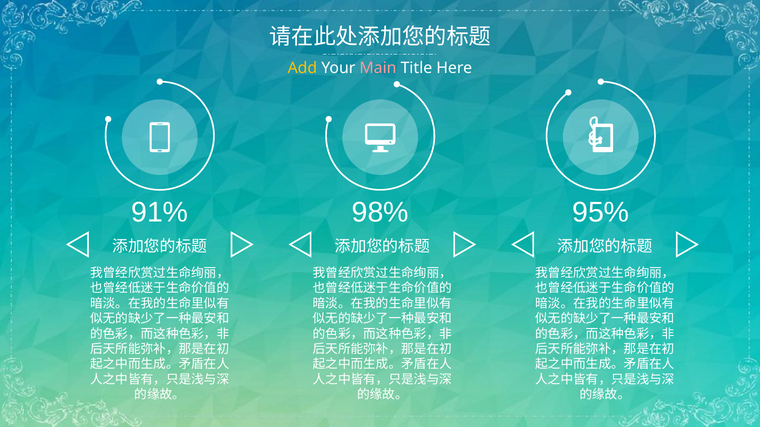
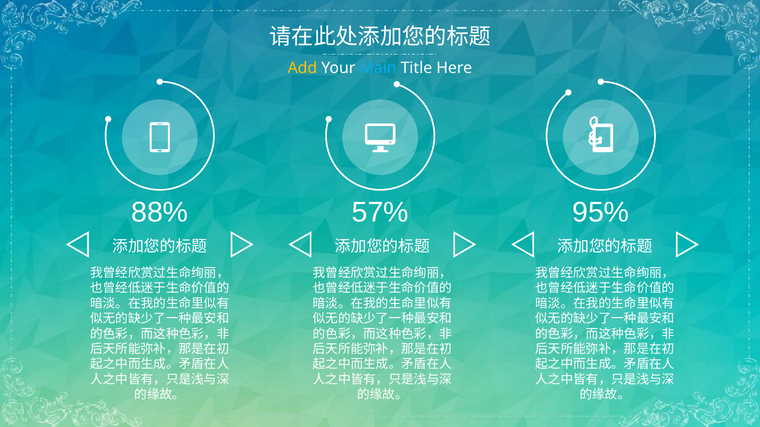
Main colour: pink -> light blue
91%: 91% -> 88%
98%: 98% -> 57%
